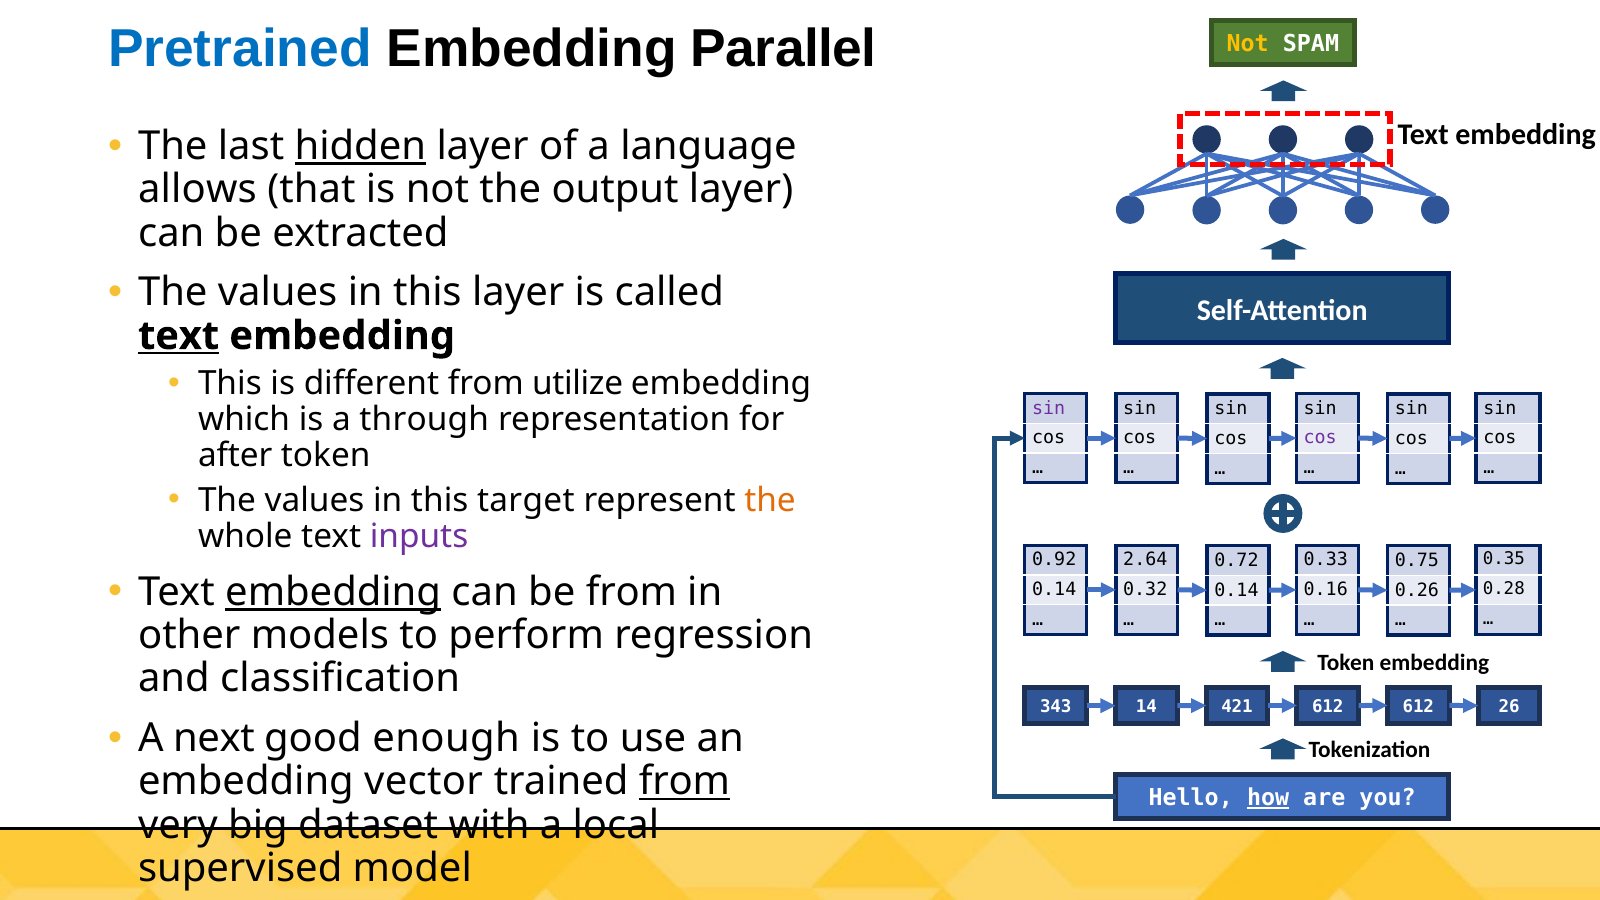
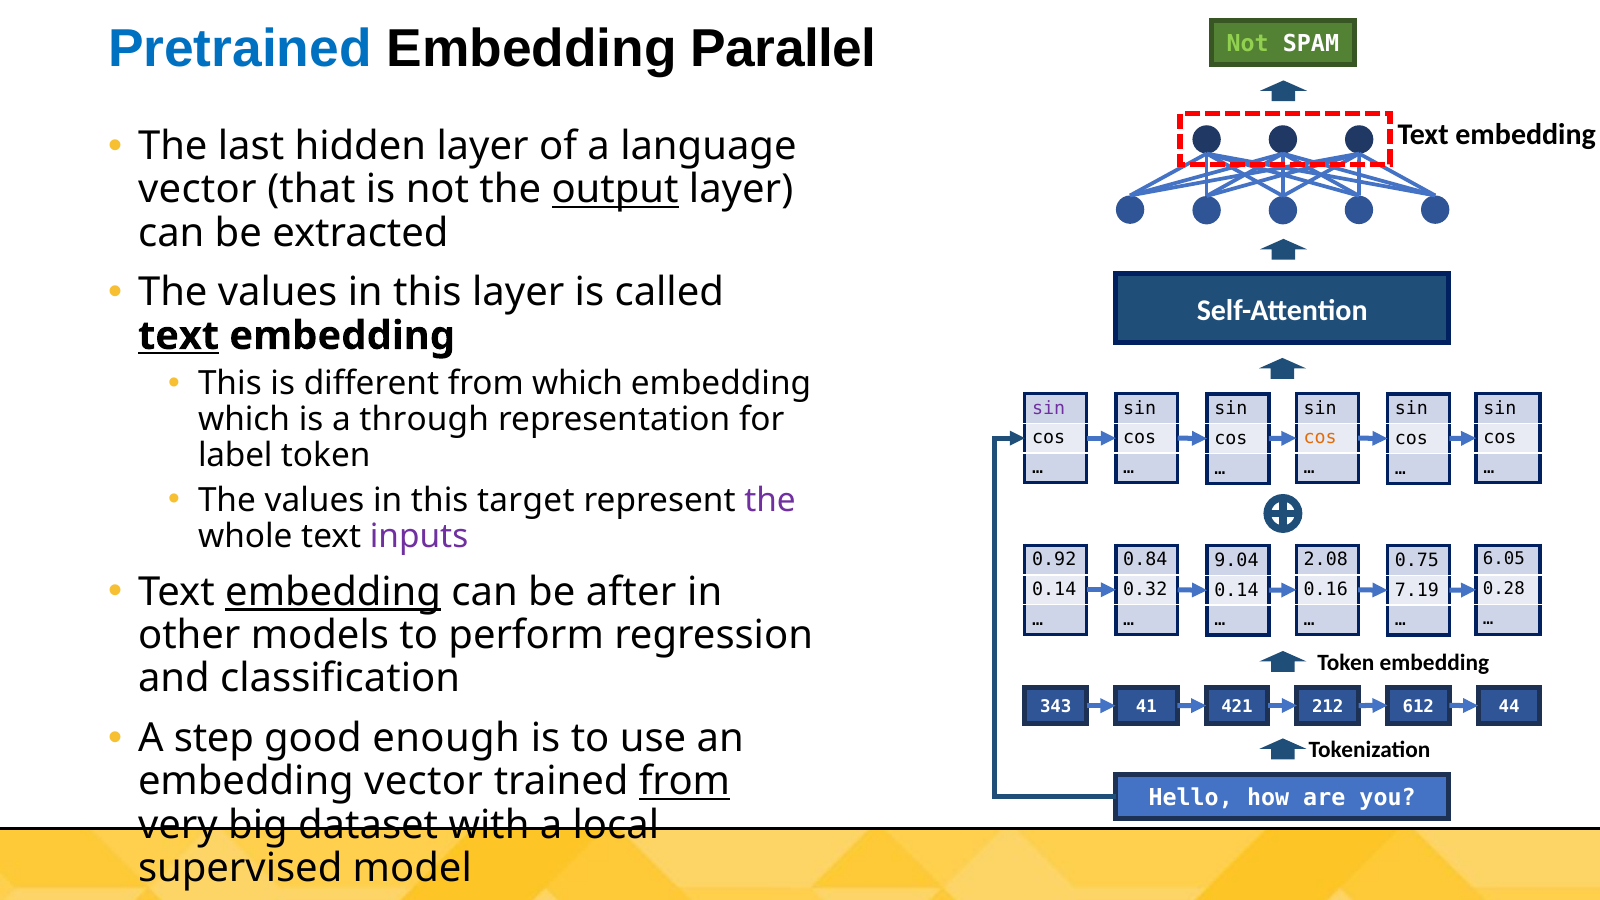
Not at (1248, 44) colour: yellow -> light green
hidden underline: present -> none
allows at (197, 190): allows -> vector
output underline: none -> present
from utilize: utilize -> which
cos at (1320, 438) colour: purple -> orange
after: after -> label
the at (770, 500) colour: orange -> purple
0.35: 0.35 -> 6.05
2.64: 2.64 -> 0.84
0.33: 0.33 -> 2.08
0.72: 0.72 -> 9.04
be from: from -> after
0.26: 0.26 -> 7.19
14: 14 -> 41
421 612: 612 -> 212
26: 26 -> 44
next: next -> step
how underline: present -> none
